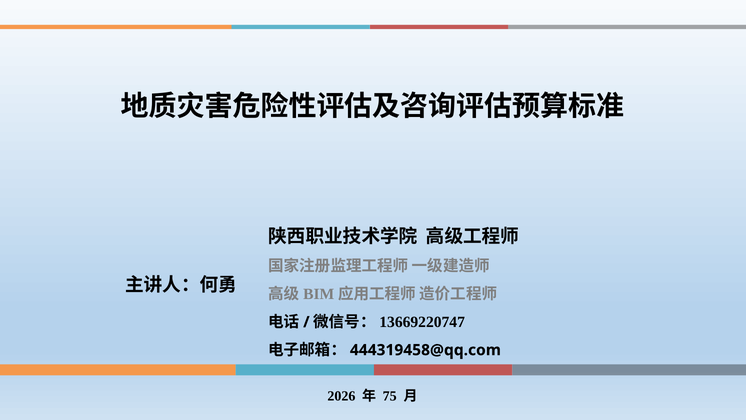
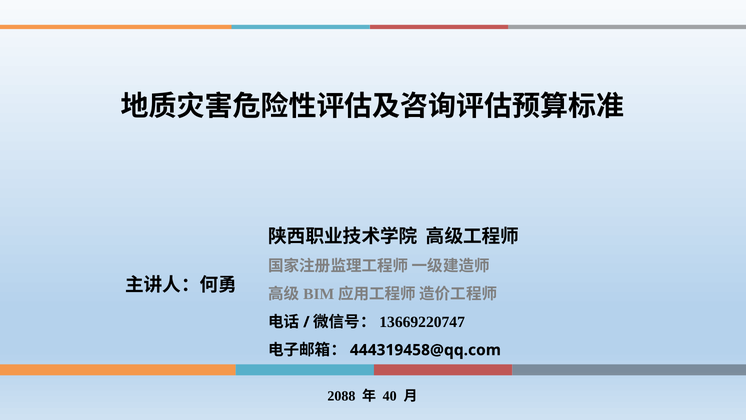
2026: 2026 -> 2088
75: 75 -> 40
